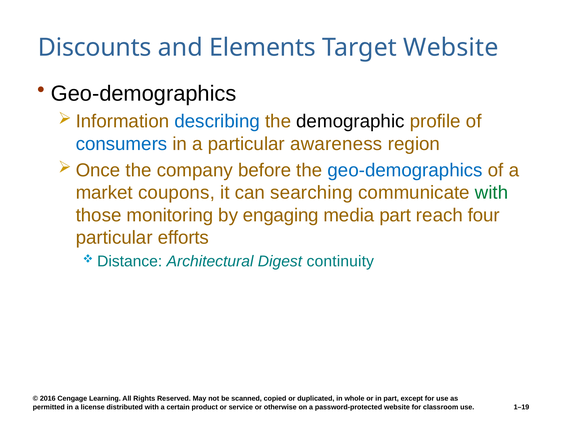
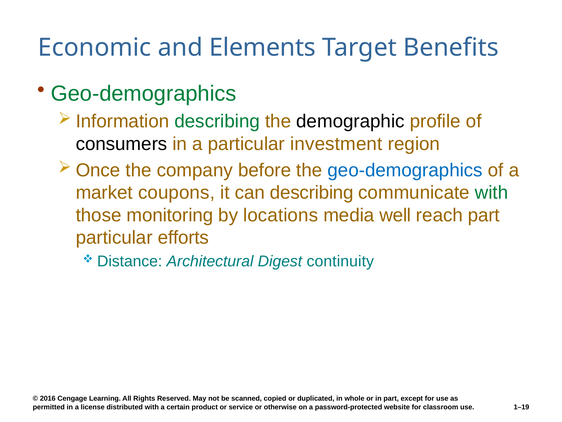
Discounts: Discounts -> Economic
Target Website: Website -> Benefits
Geo-demographics at (144, 93) colour: black -> green
describing at (217, 121) colour: blue -> green
consumers colour: blue -> black
awareness: awareness -> investment
can searching: searching -> describing
engaging: engaging -> locations
media part: part -> well
reach four: four -> part
